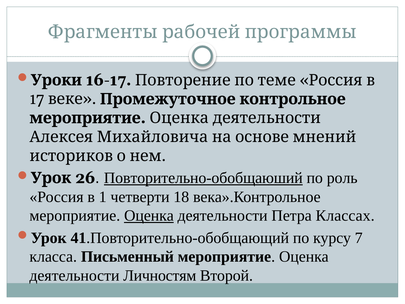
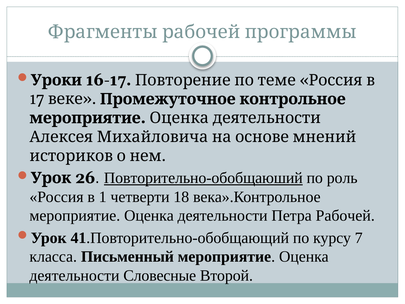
Оценка at (149, 216) underline: present -> none
Классах: Классах -> Рабочей
Личностям: Личностям -> Словесные
